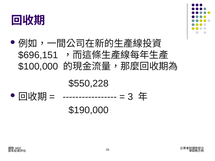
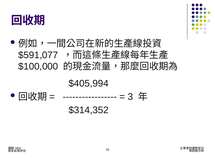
$696,151: $696,151 -> $591,077
$550,228: $550,228 -> $405,994
$190,000: $190,000 -> $314,352
